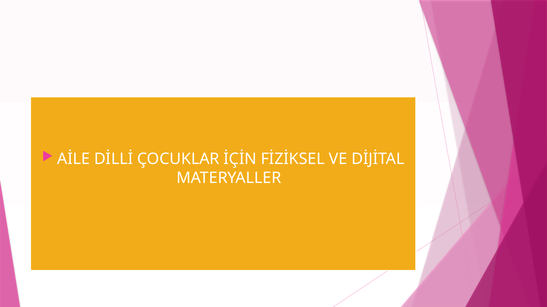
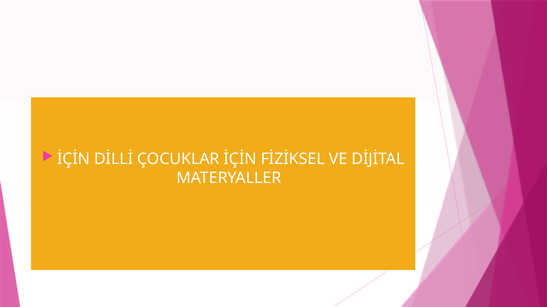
AİLE at (74, 159): AİLE -> İÇİN
